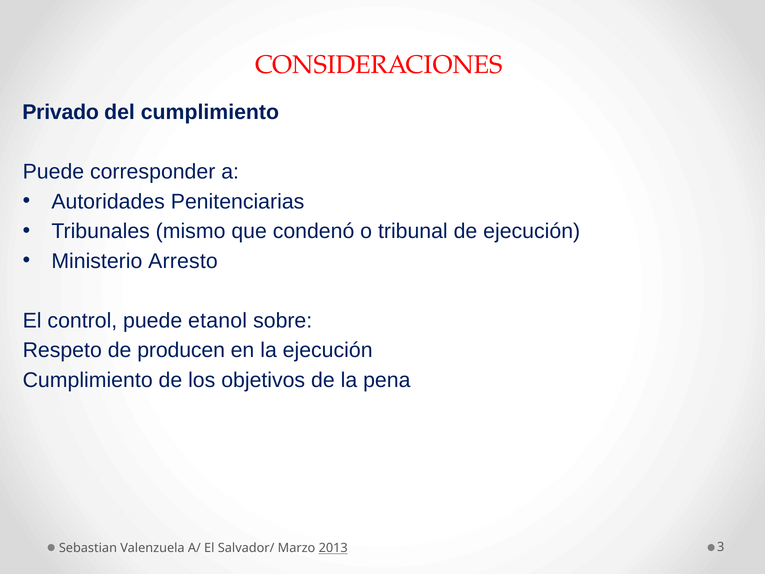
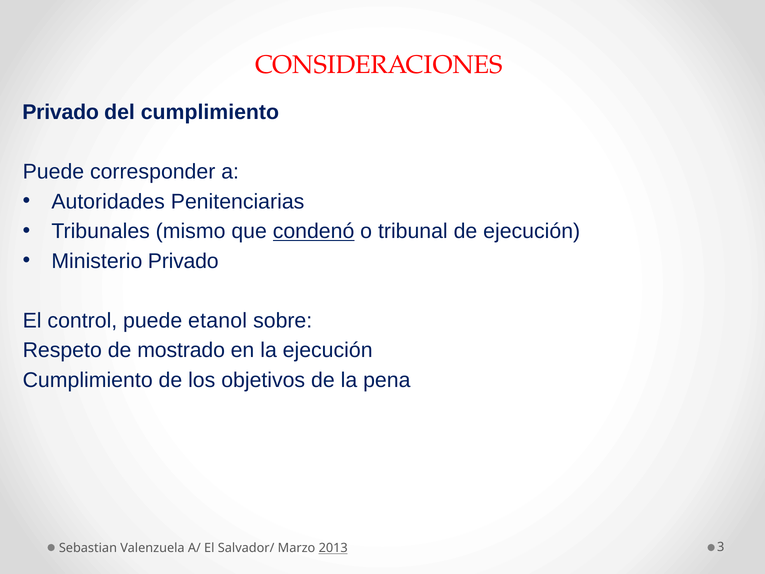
condenó underline: none -> present
Ministerio Arresto: Arresto -> Privado
producen: producen -> mostrado
